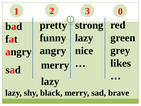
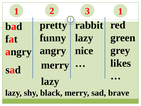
3 0: 0 -> 1
strong: strong -> rabbit
